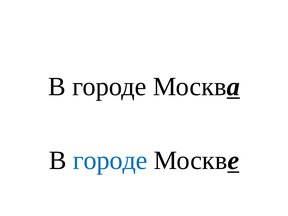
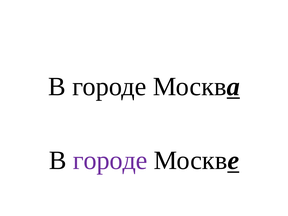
городе at (110, 160) colour: blue -> purple
